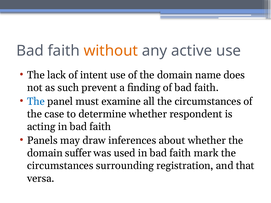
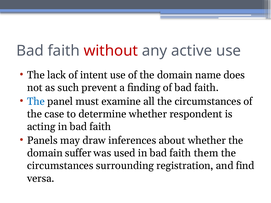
without colour: orange -> red
mark: mark -> them
that: that -> find
